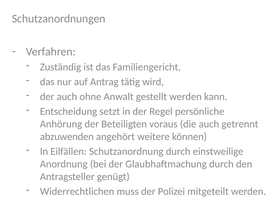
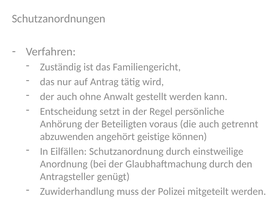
weitere: weitere -> geistige
Widerrechtlichen: Widerrechtlichen -> Zuwiderhandlung
